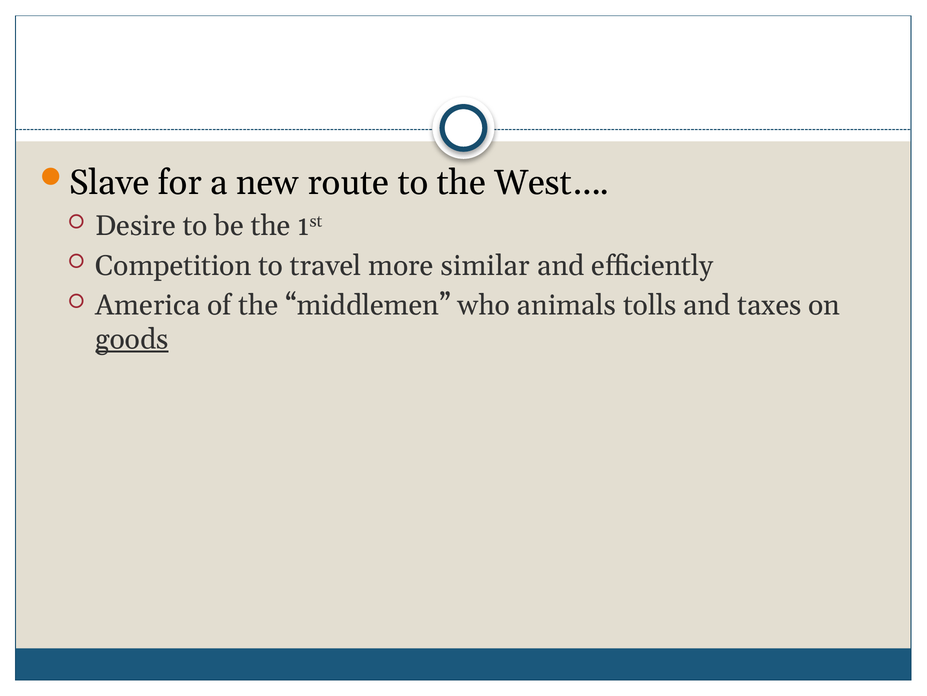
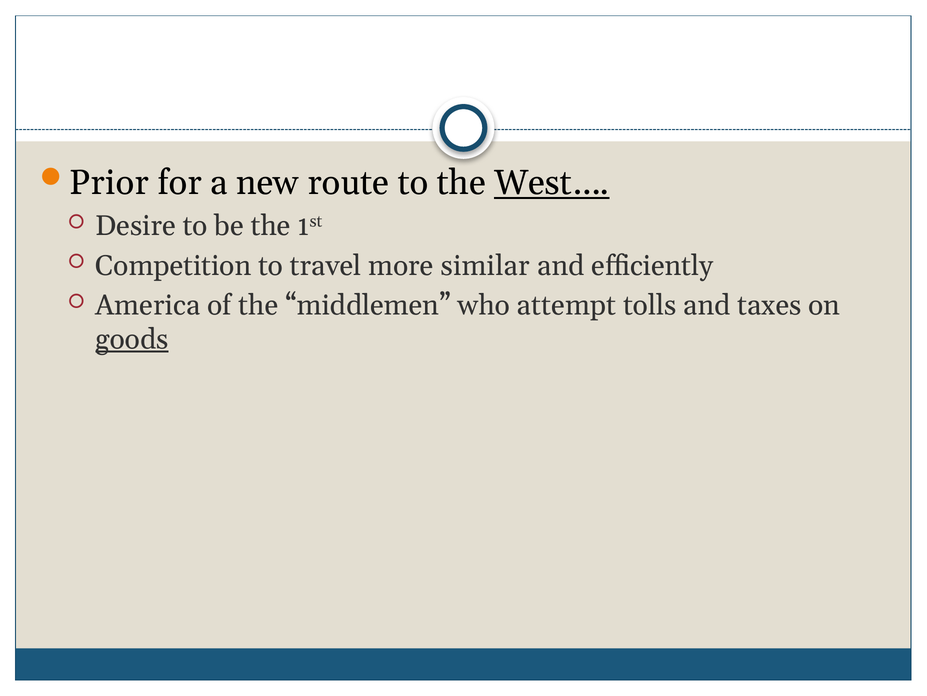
Slave: Slave -> Prior
West… underline: none -> present
animals: animals -> attempt
